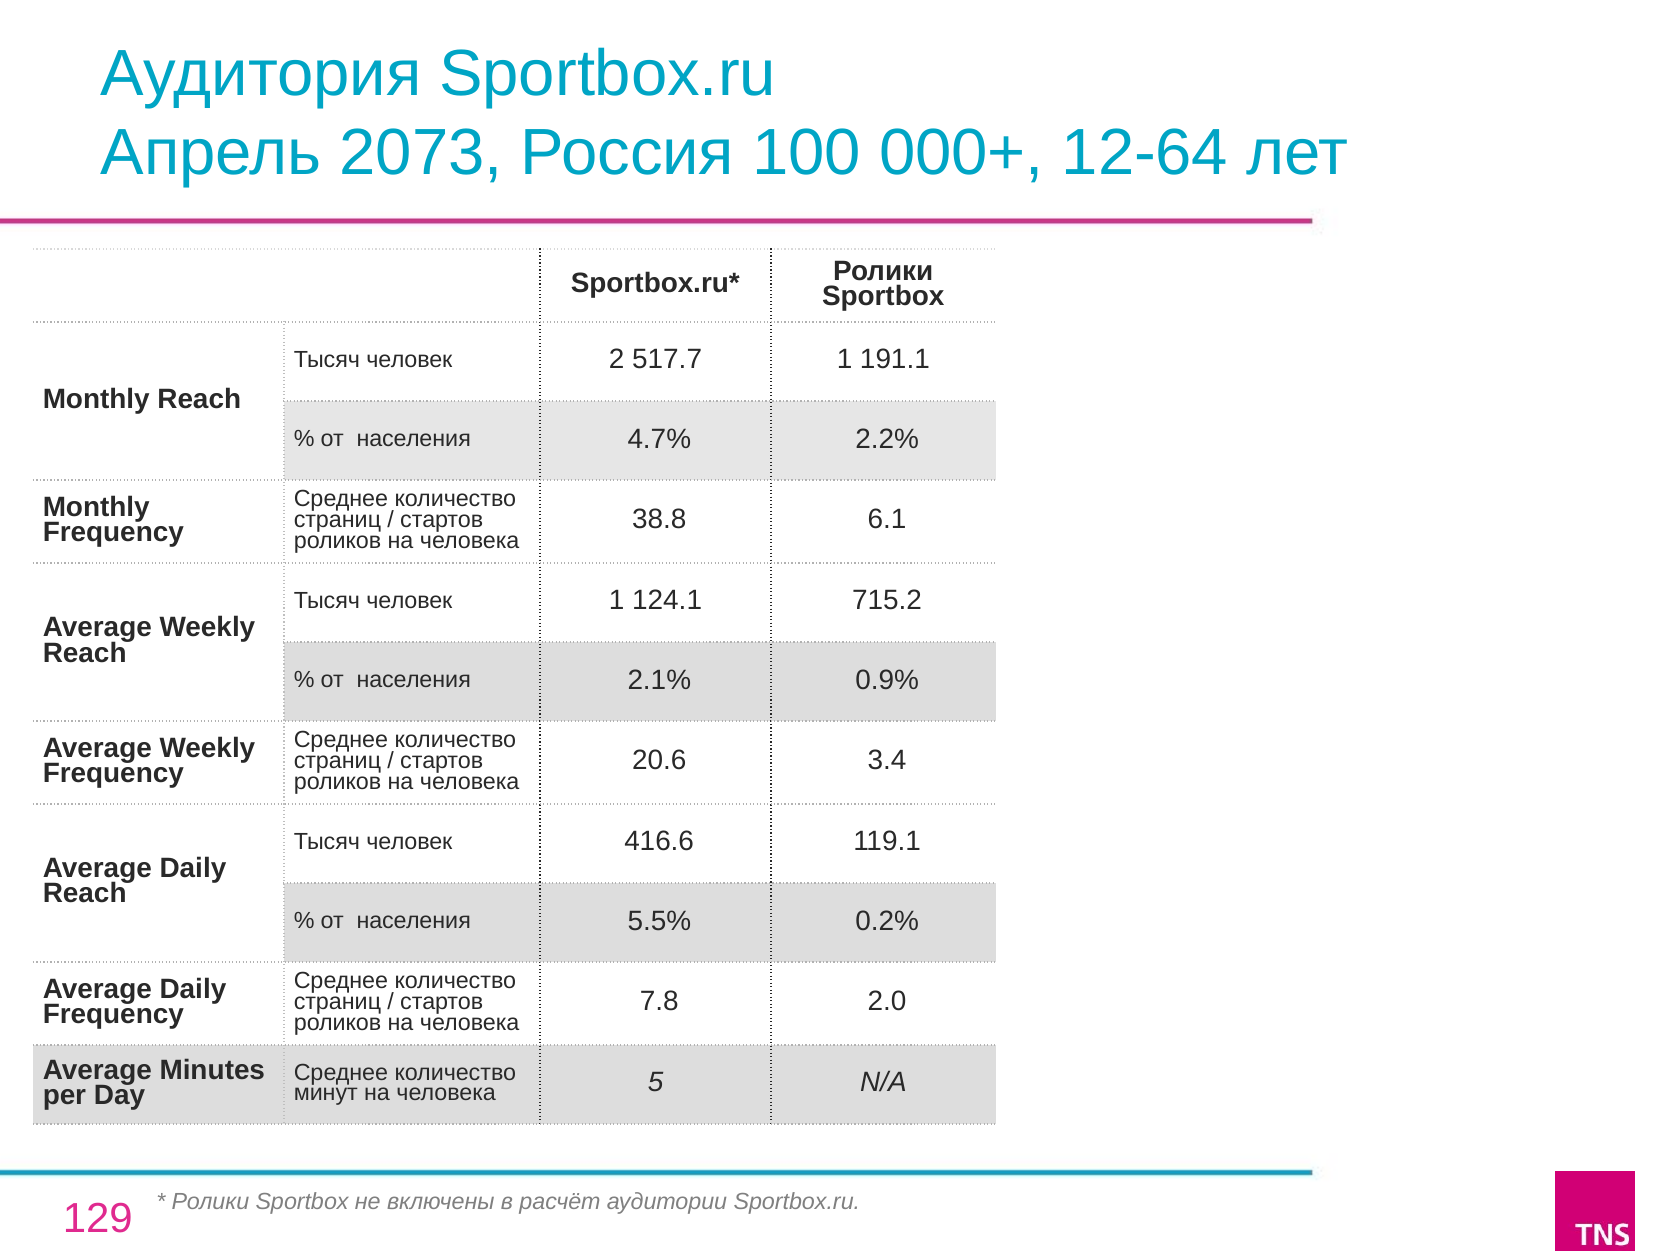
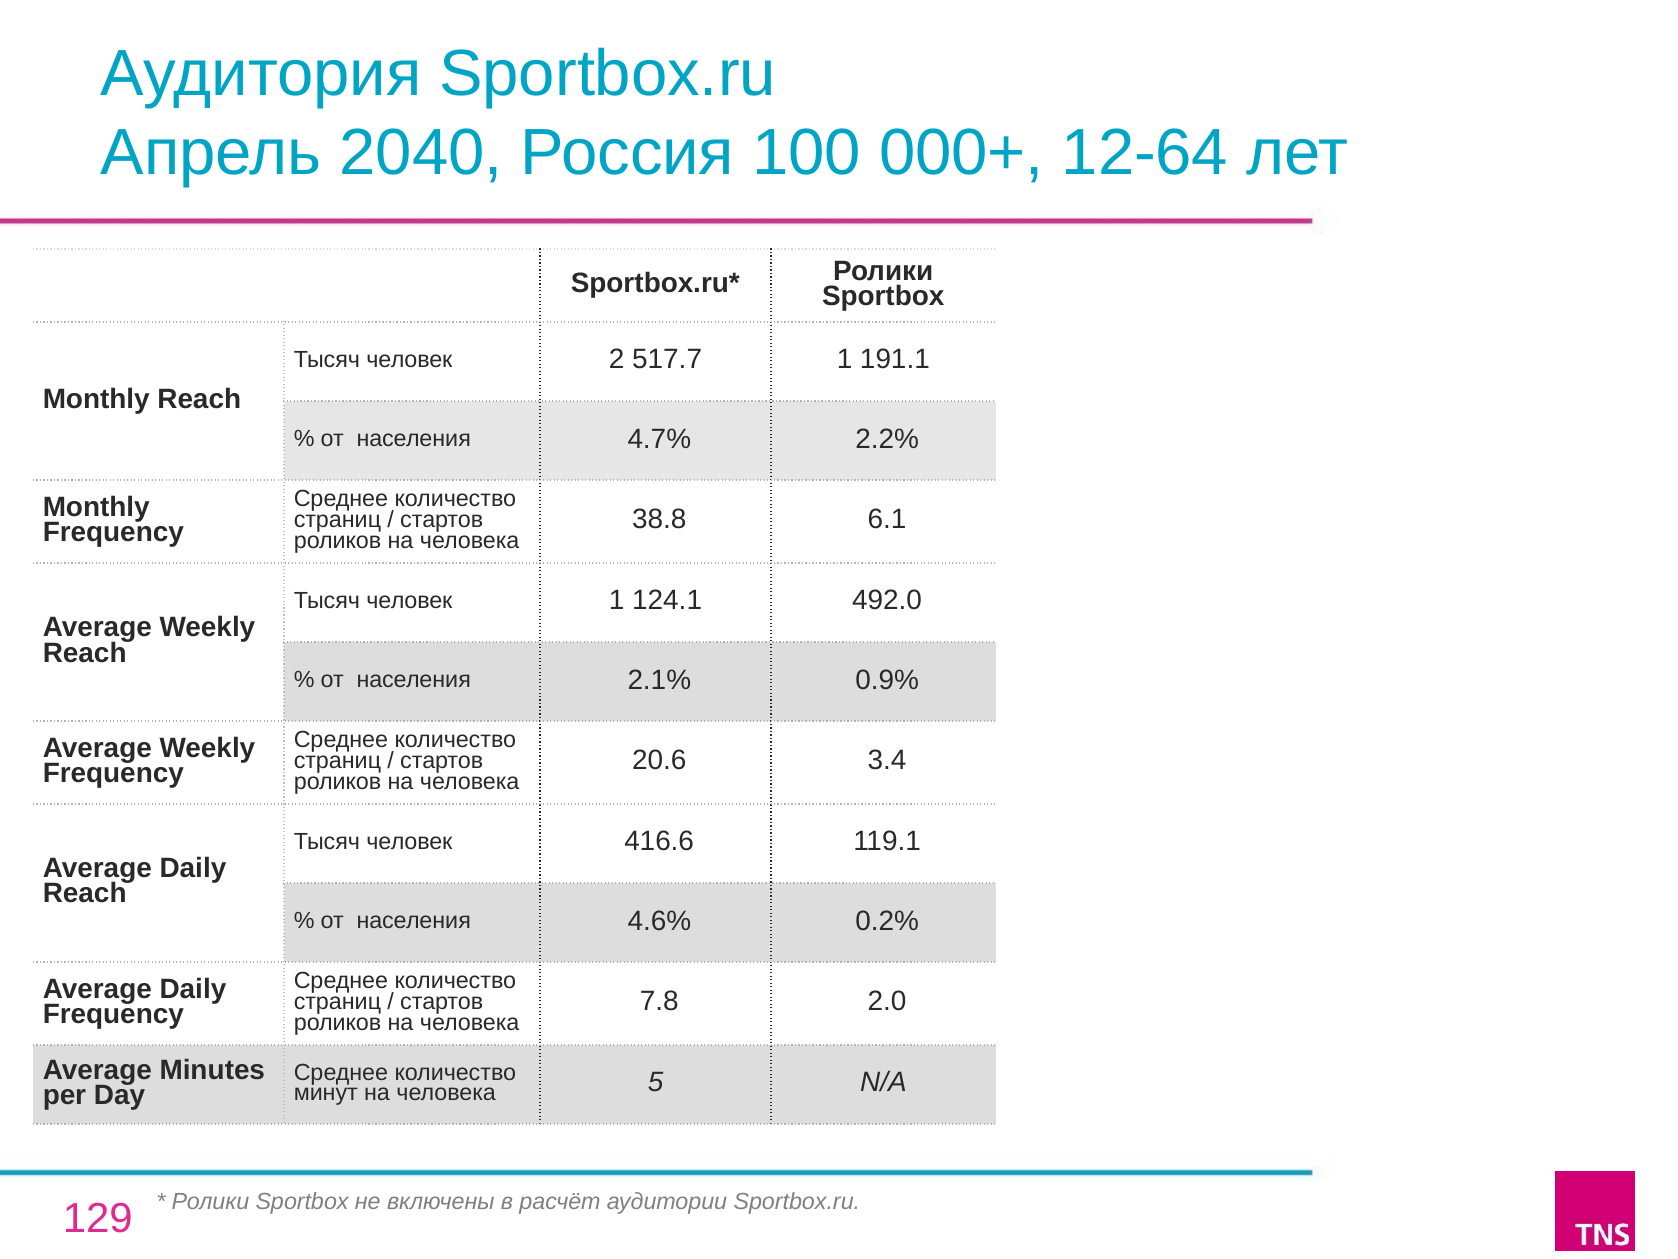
2073: 2073 -> 2040
715.2: 715.2 -> 492.0
5.5%: 5.5% -> 4.6%
